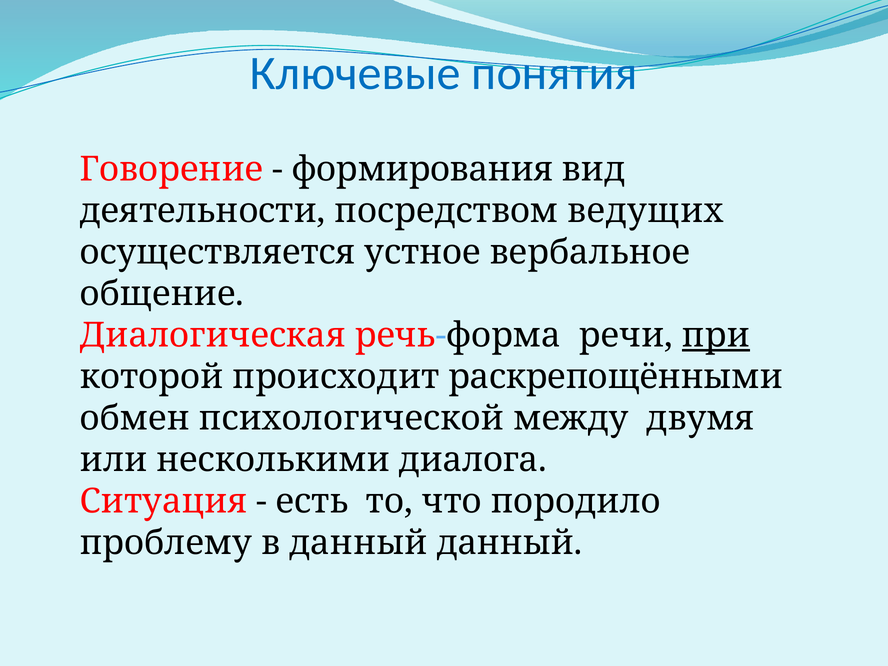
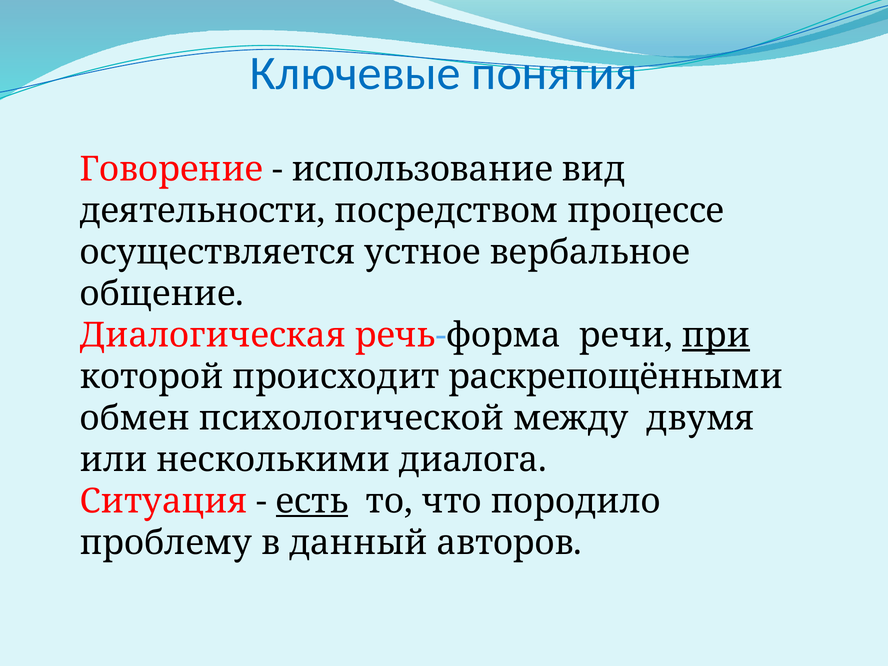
формирования: формирования -> использование
ведущих: ведущих -> процессе
есть underline: none -> present
данный данный: данный -> авторов
